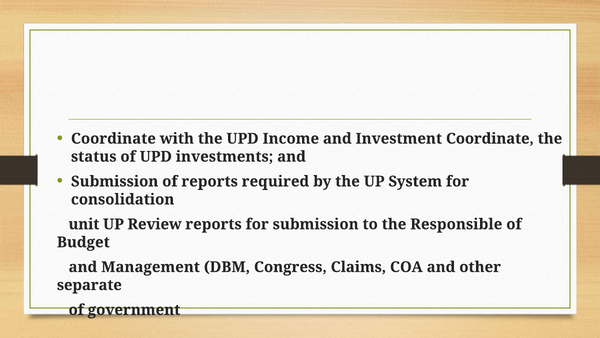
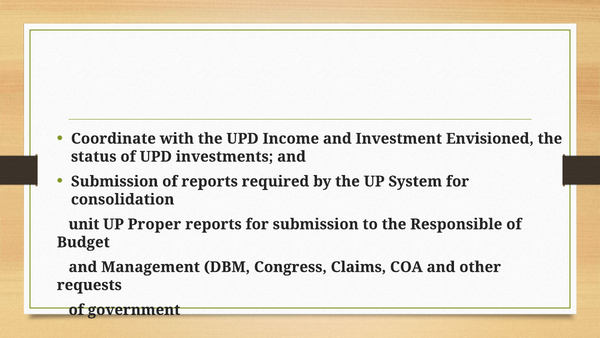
Investment Coordinate: Coordinate -> Envisioned
Review: Review -> Proper
separate: separate -> requests
